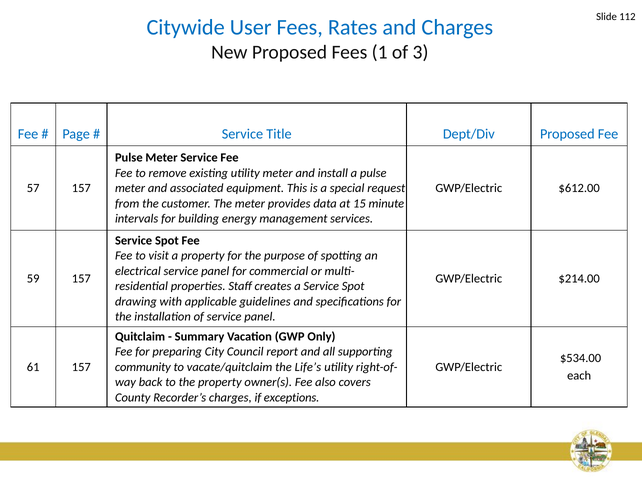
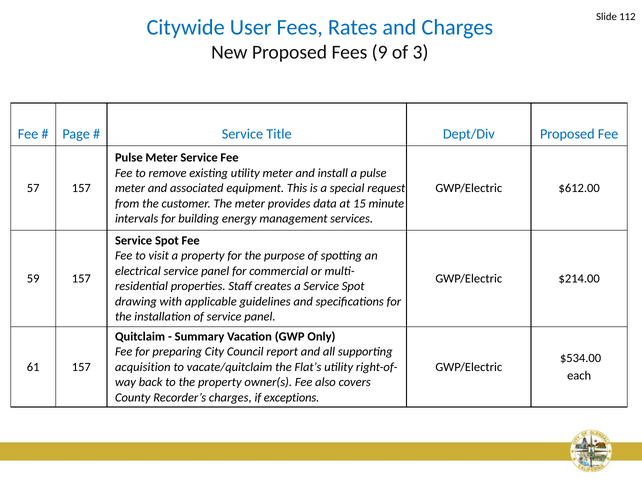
1: 1 -> 9
community: community -> acquisition
Life’s: Life’s -> Flat’s
